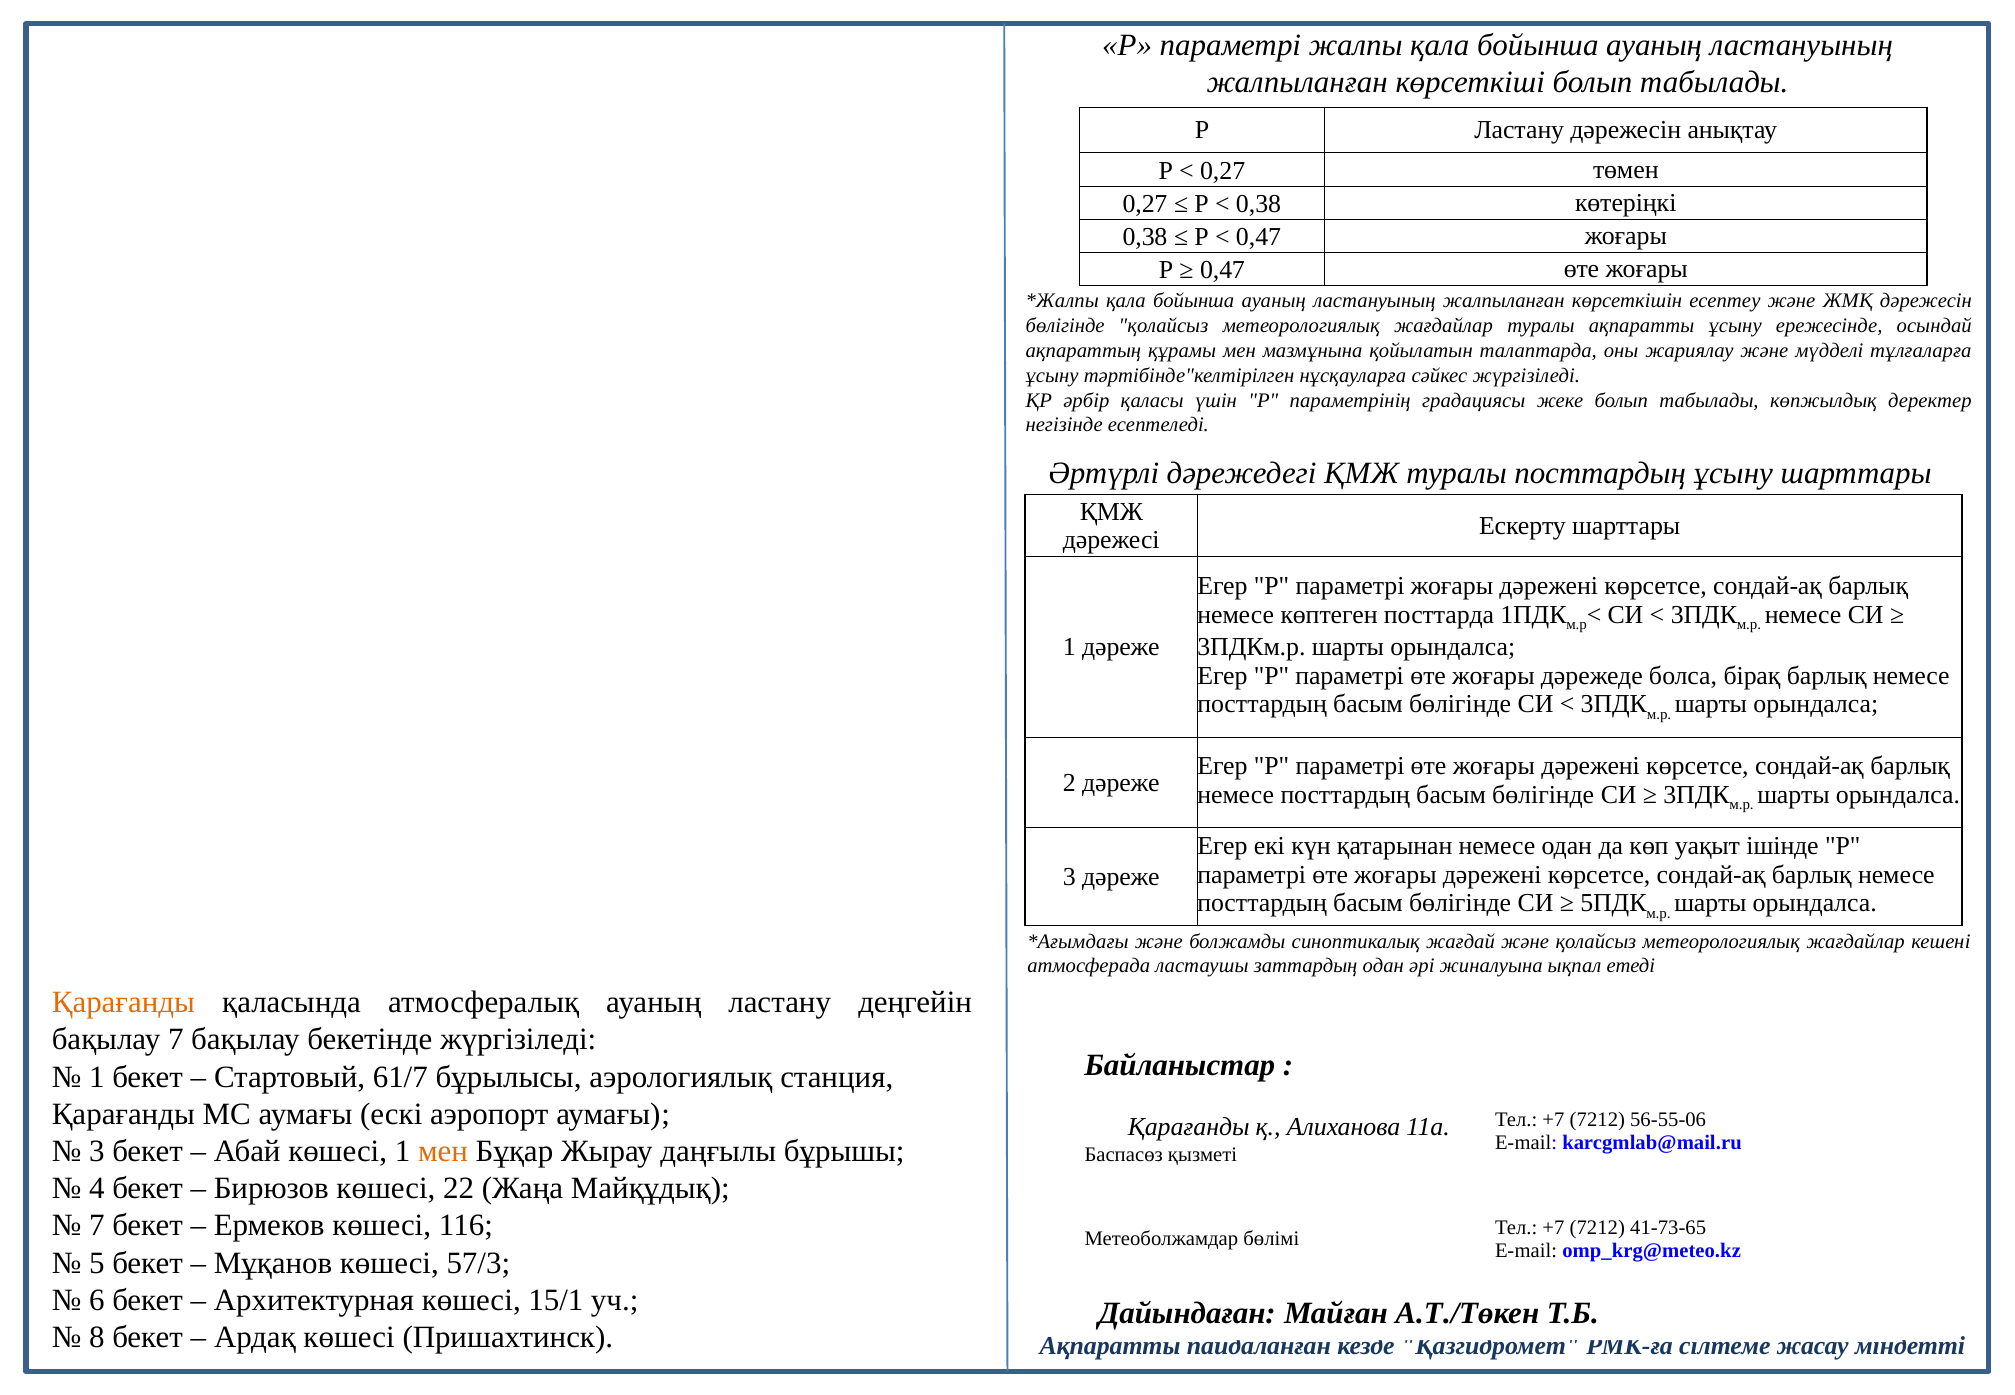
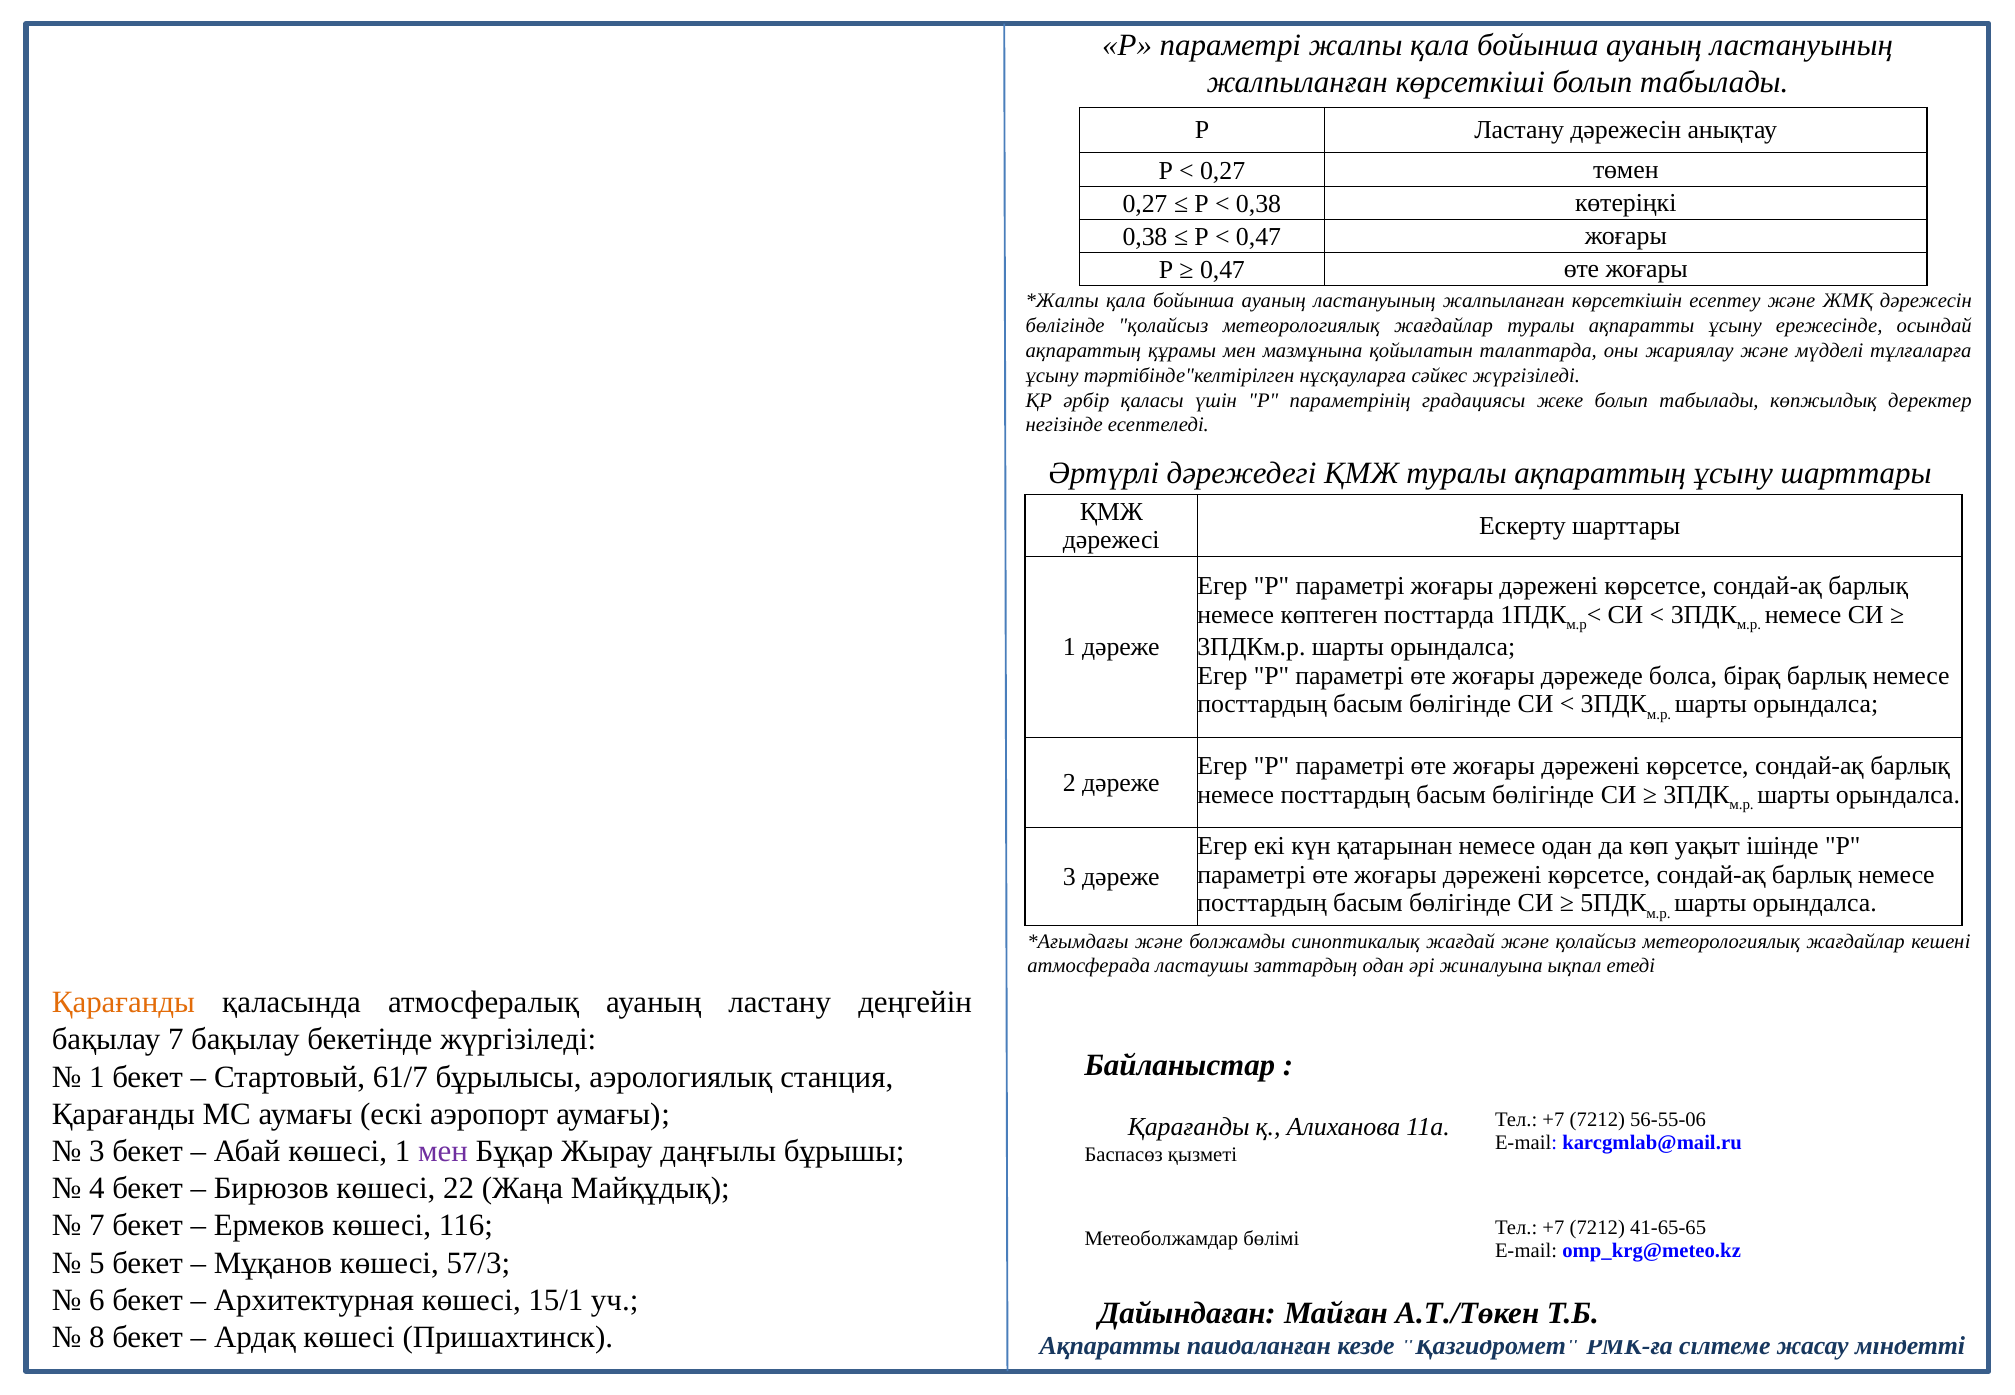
туралы посттардың: посттардың -> ақпараттың
мен at (443, 1151) colour: orange -> purple
41-73-65: 41-73-65 -> 41-65-65
